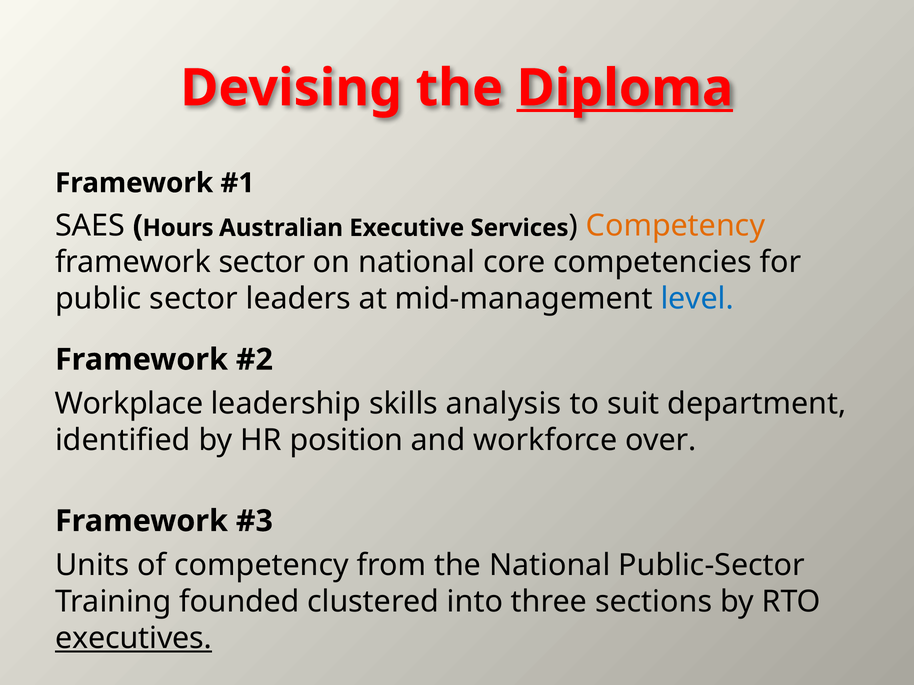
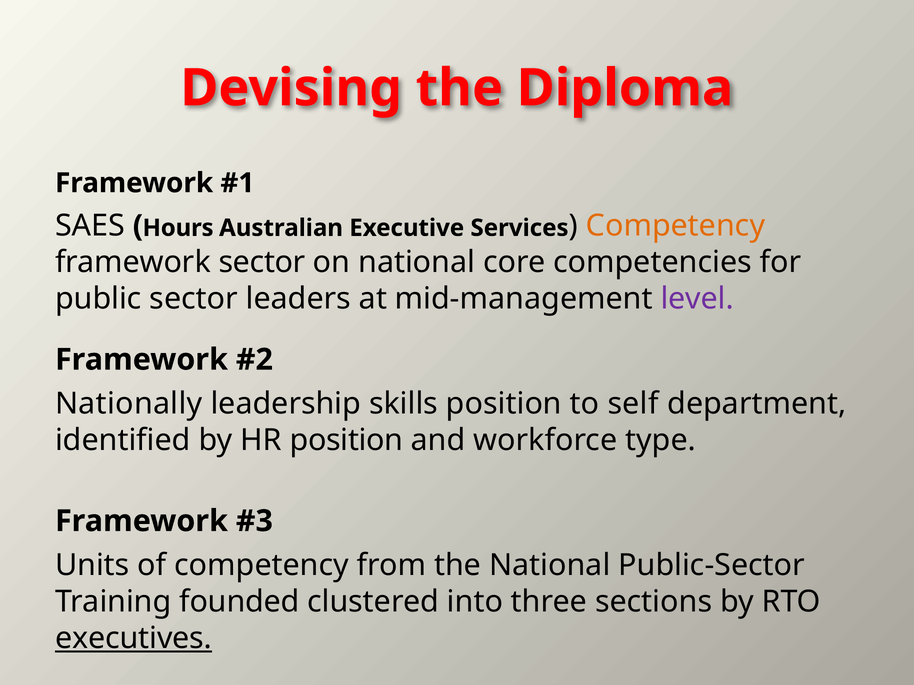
Diploma underline: present -> none
level colour: blue -> purple
Workplace: Workplace -> Nationally
skills analysis: analysis -> position
suit: suit -> self
over: over -> type
